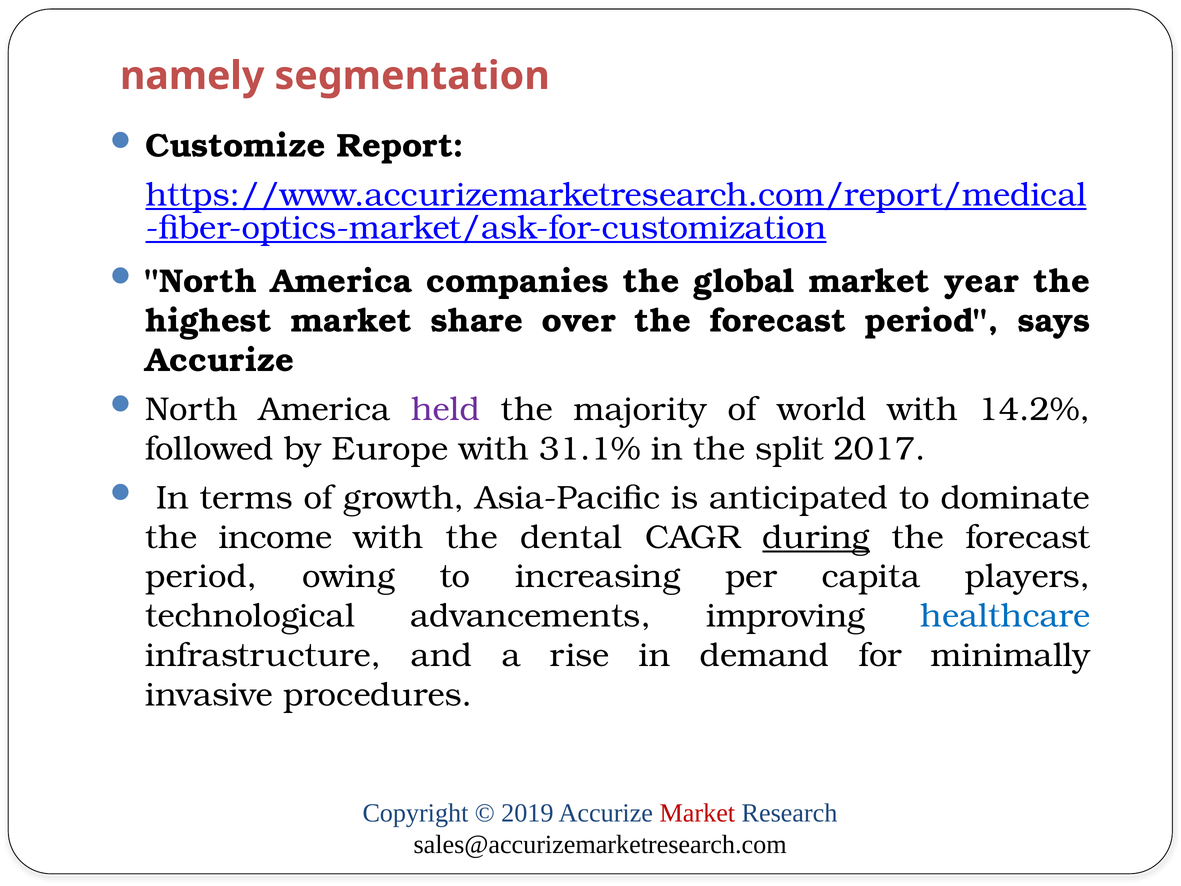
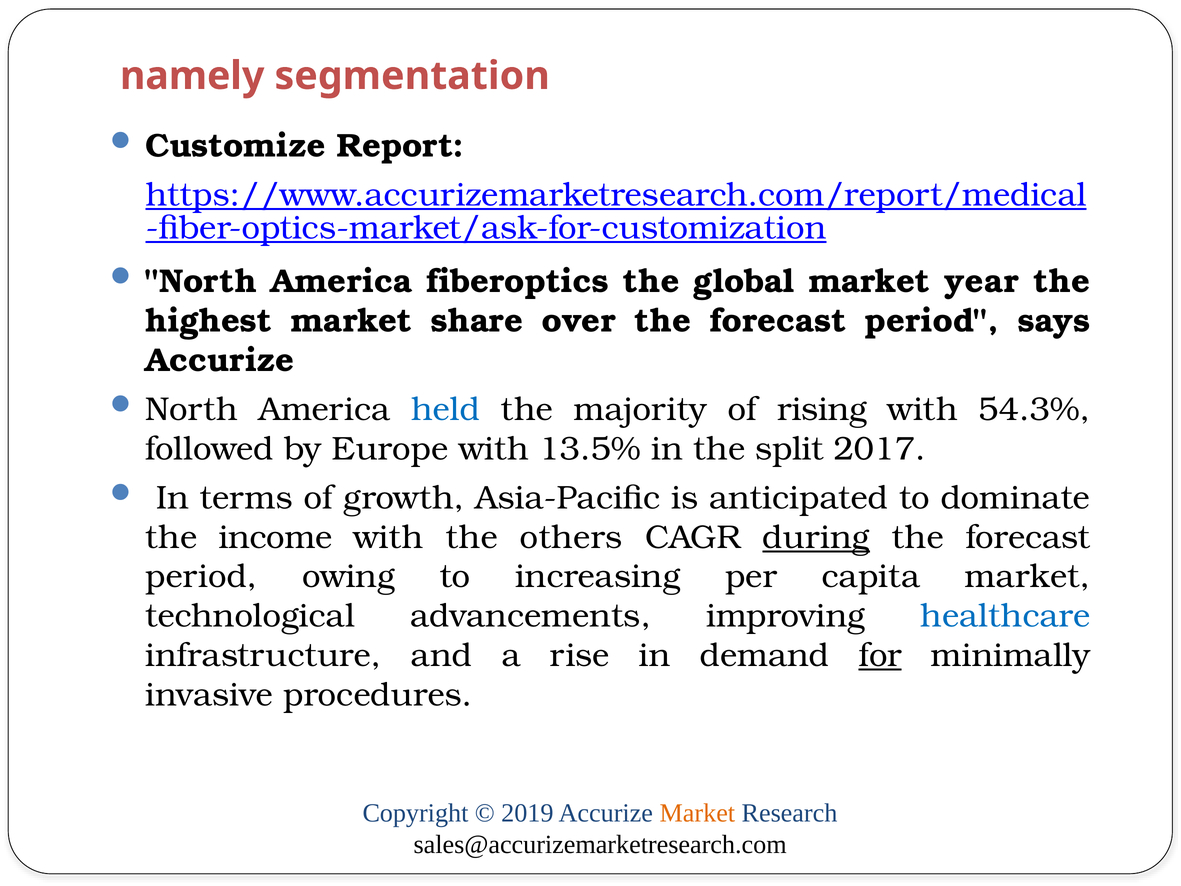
companies: companies -> fiberoptics
held colour: purple -> blue
world: world -> rising
14.2%: 14.2% -> 54.3%
31.1%: 31.1% -> 13.5%
dental: dental -> others
capita players: players -> market
for underline: none -> present
Market at (697, 813) colour: red -> orange
